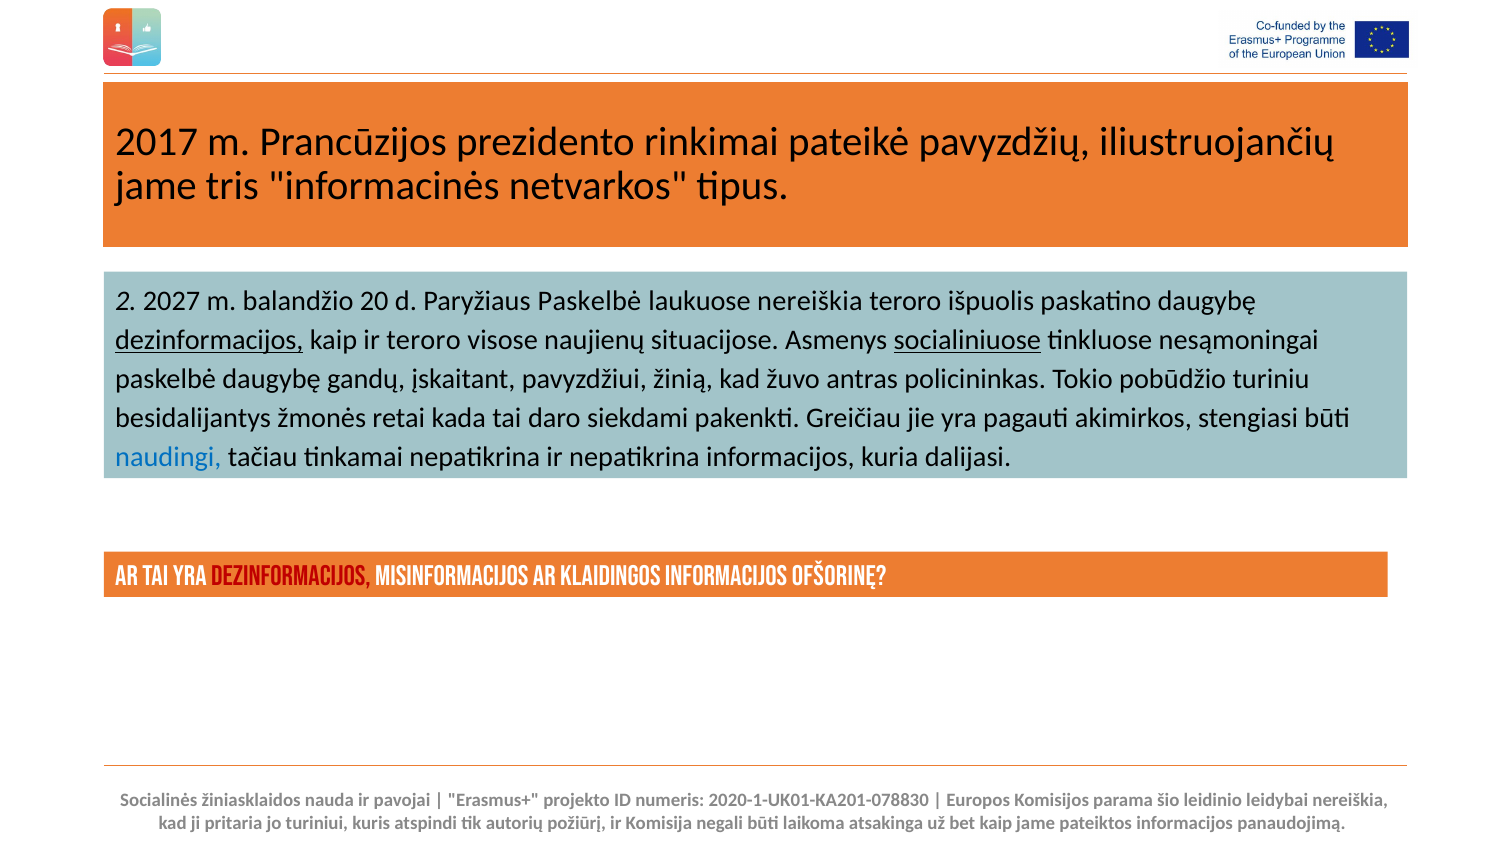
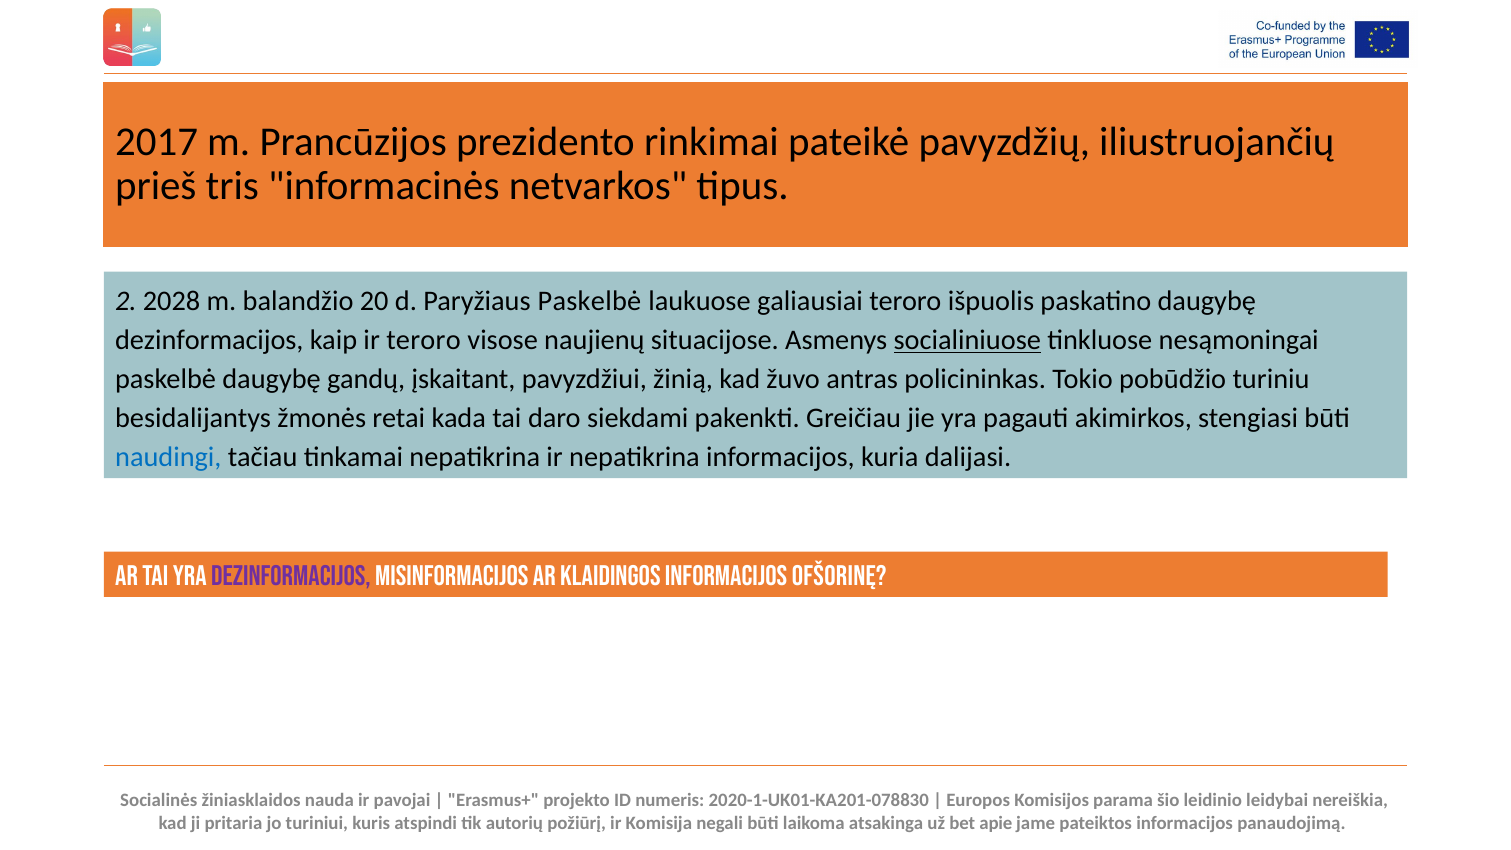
jame at (156, 186): jame -> prieš
2027: 2027 -> 2028
laukuose nereiškia: nereiškia -> galiausiai
dezinformacijos at (209, 340) underline: present -> none
dezinformacijos at (291, 576) colour: red -> purple
bet kaip: kaip -> apie
